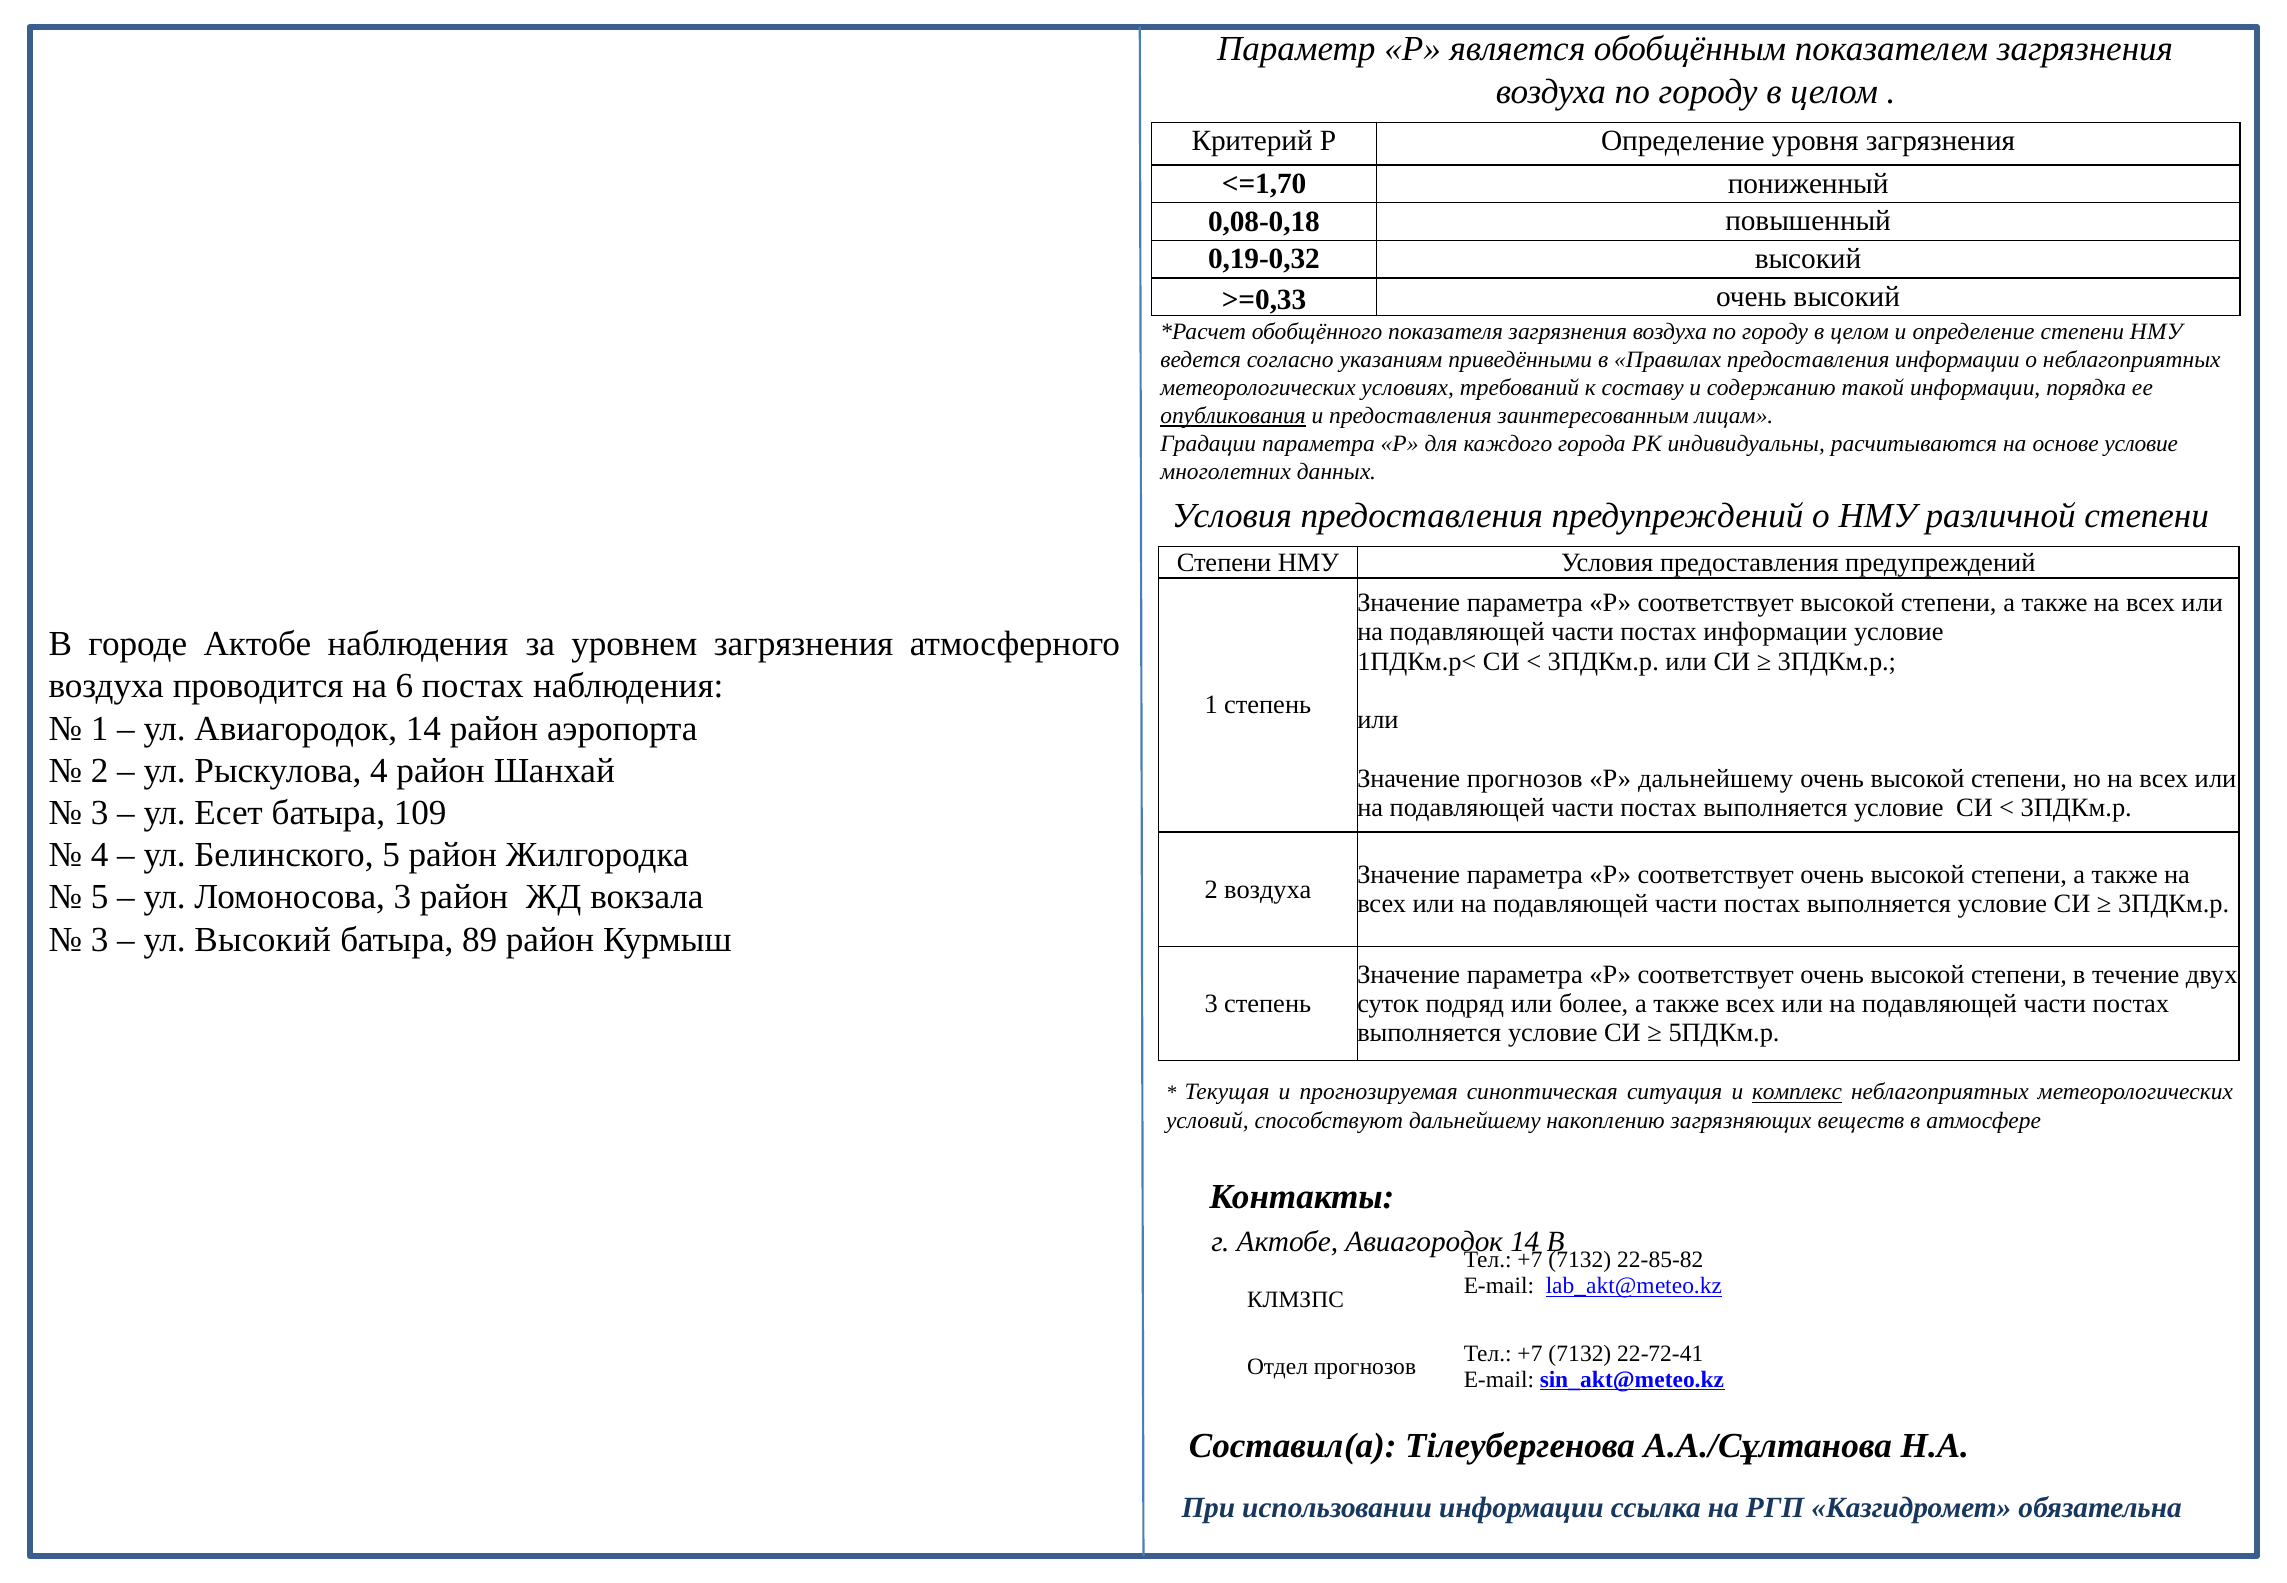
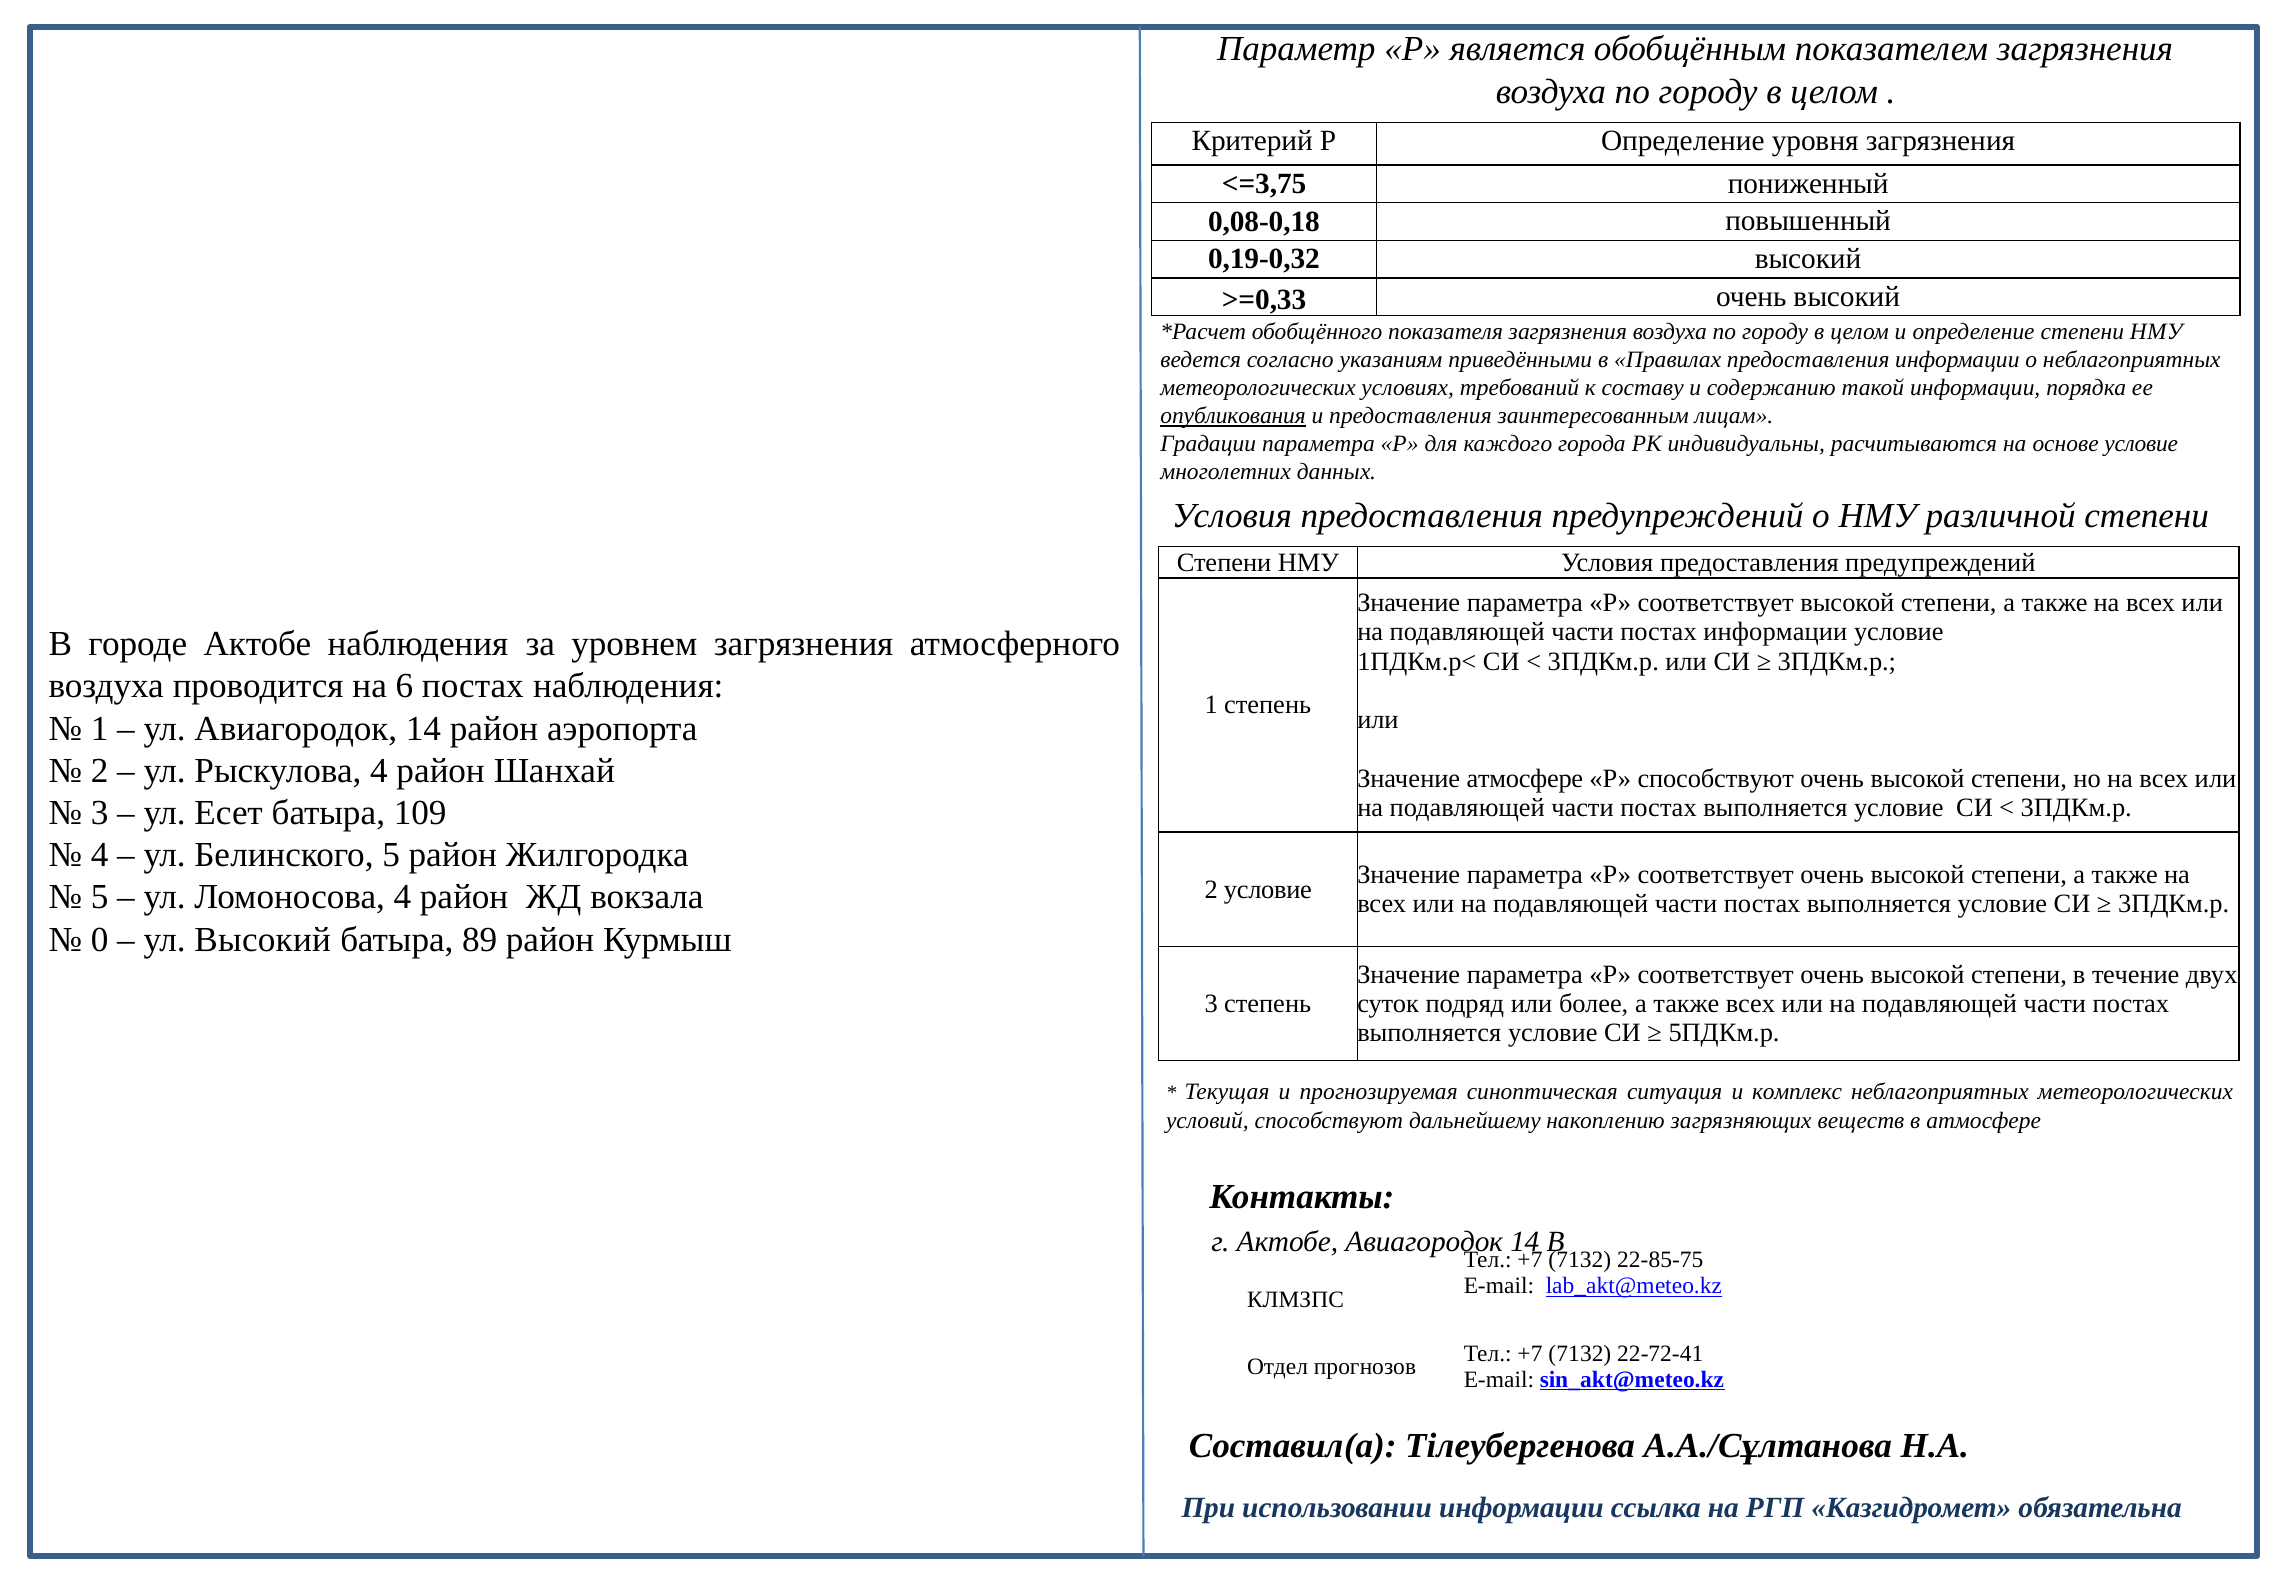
<=1,70: <=1,70 -> <=3,75
Значение прогнозов: прогнозов -> атмосфере
Р дальнейшему: дальнейшему -> способствуют
2 воздуха: воздуха -> условие
Ломоносова 3: 3 -> 4
3 at (100, 940): 3 -> 0
комплекс underline: present -> none
22-85-82: 22-85-82 -> 22-85-75
